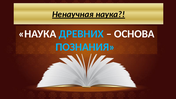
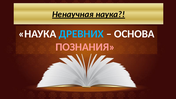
ПОЗНАНИЯ colour: light blue -> pink
